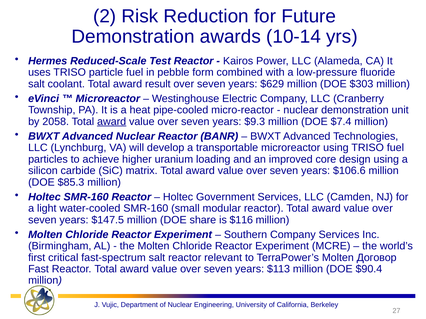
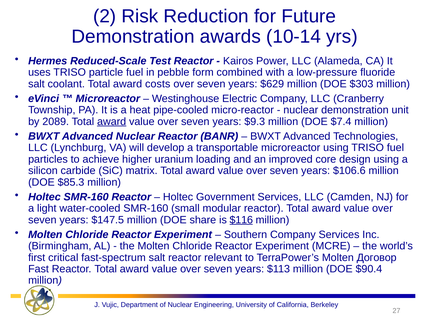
result: result -> costs
2058: 2058 -> 2089
$116 underline: none -> present
